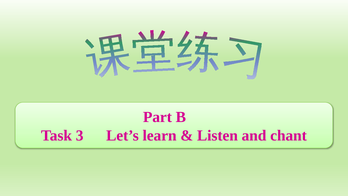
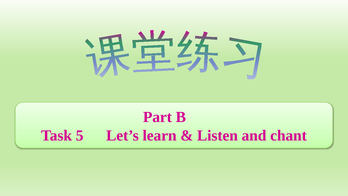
3: 3 -> 5
